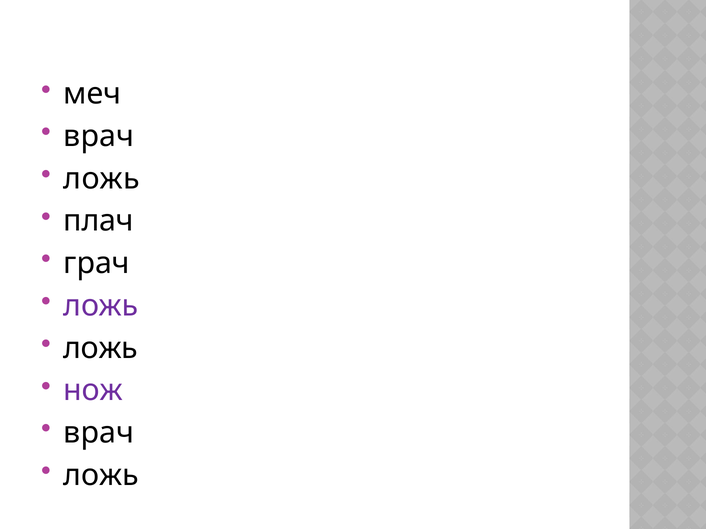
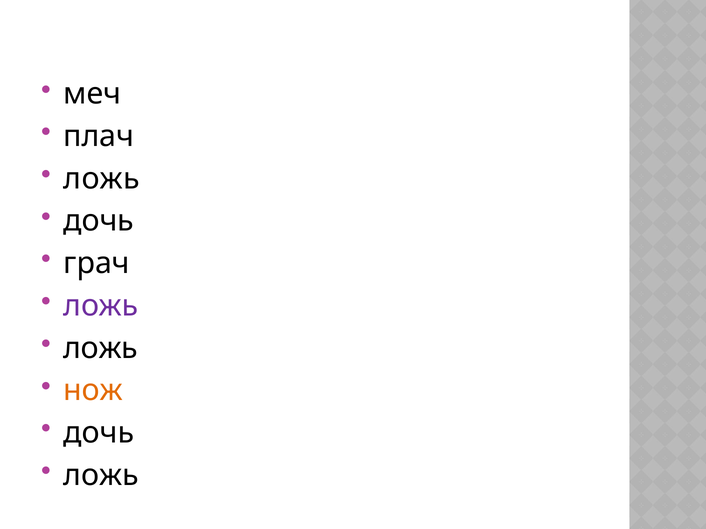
врач at (99, 136): врач -> плач
плач at (99, 221): плач -> дочь
нож colour: purple -> orange
врач at (99, 433): врач -> дочь
